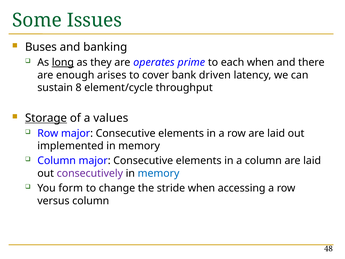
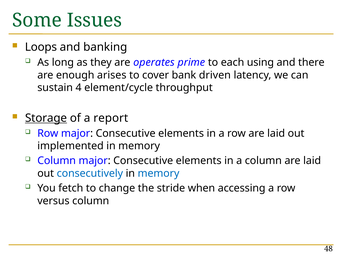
Buses: Buses -> Loops
long underline: present -> none
each when: when -> using
8: 8 -> 4
values: values -> report
consecutively colour: purple -> blue
form: form -> fetch
